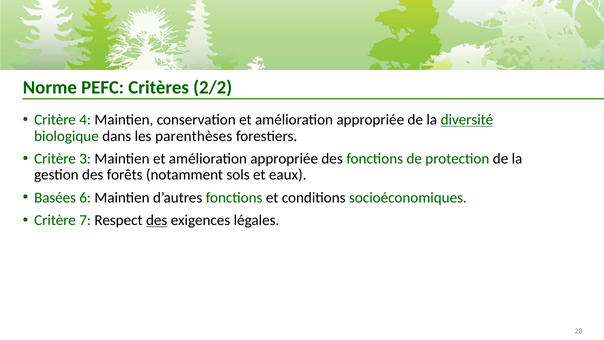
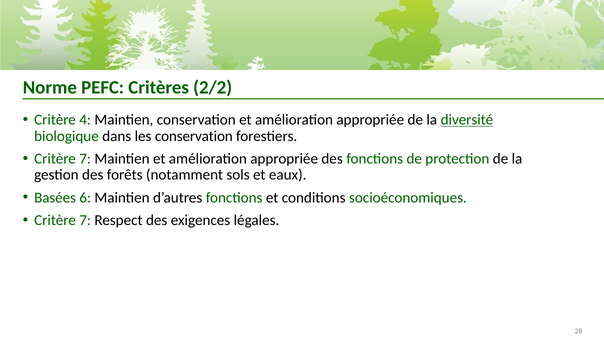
les parenthèses: parenthèses -> conservation
3 at (85, 159): 3 -> 7
des at (157, 220) underline: present -> none
